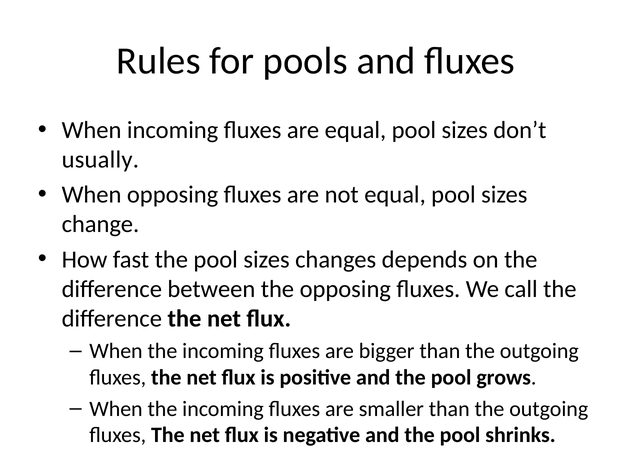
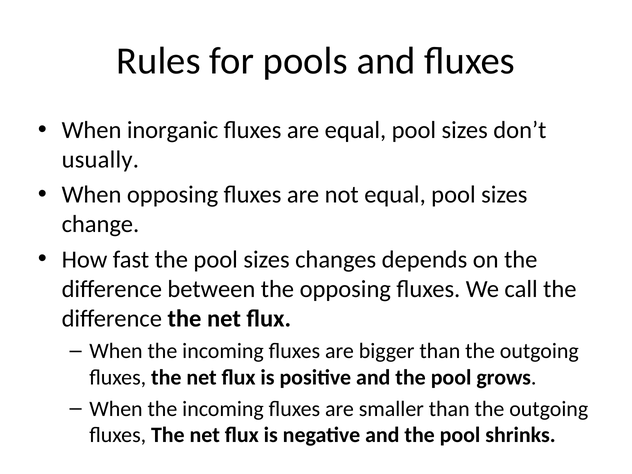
When incoming: incoming -> inorganic
